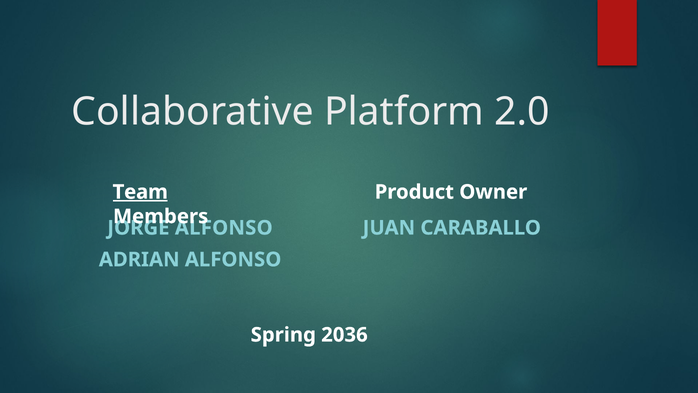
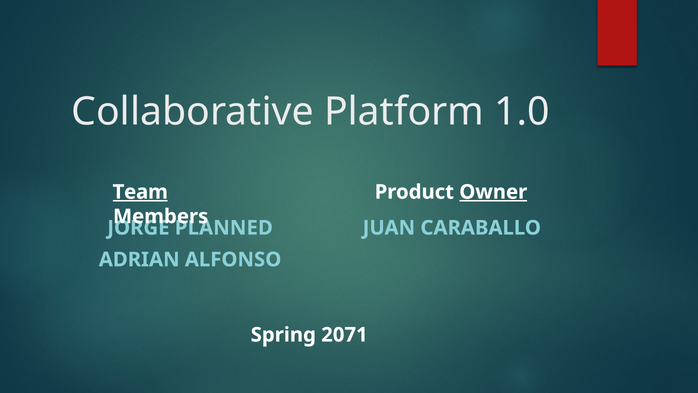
2.0: 2.0 -> 1.0
Owner underline: none -> present
ALFONSO at (224, 228): ALFONSO -> PLANNED
2036: 2036 -> 2071
